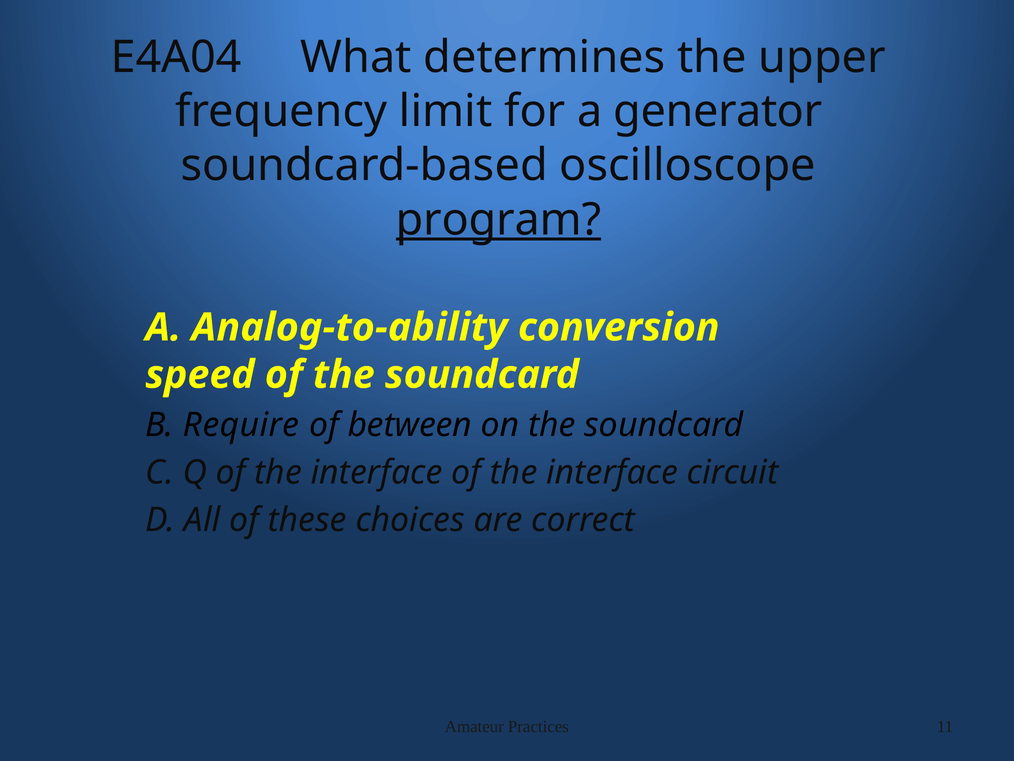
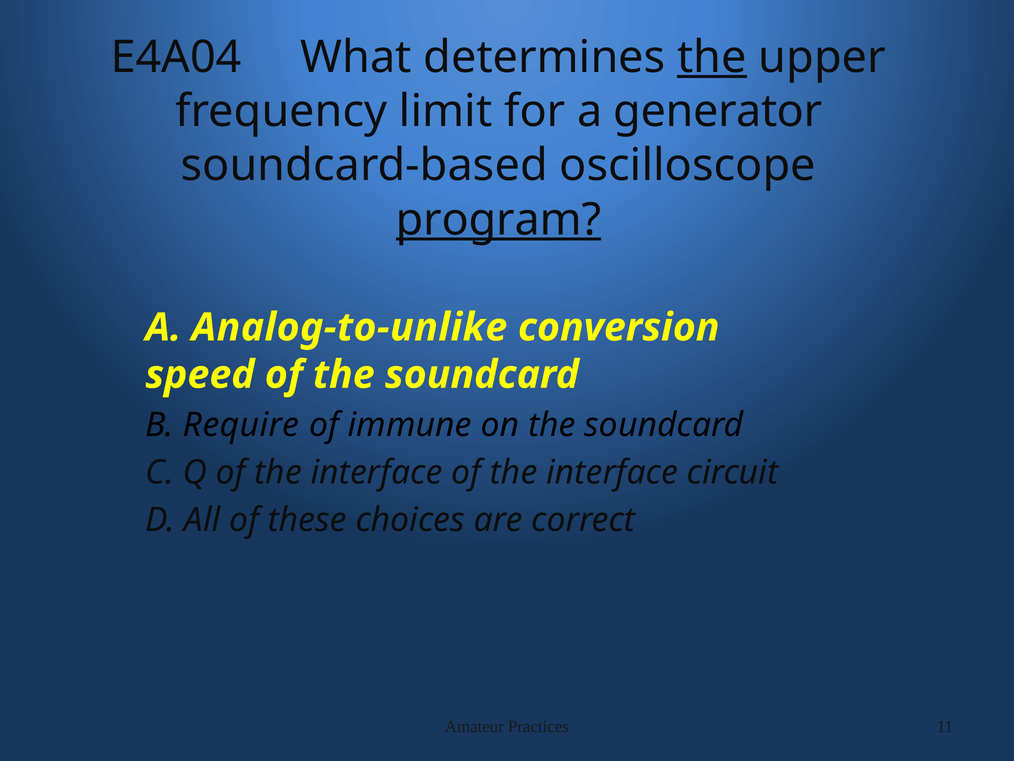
the at (712, 57) underline: none -> present
Analog-to-ability: Analog-to-ability -> Analog-to-unlike
between: between -> immune
